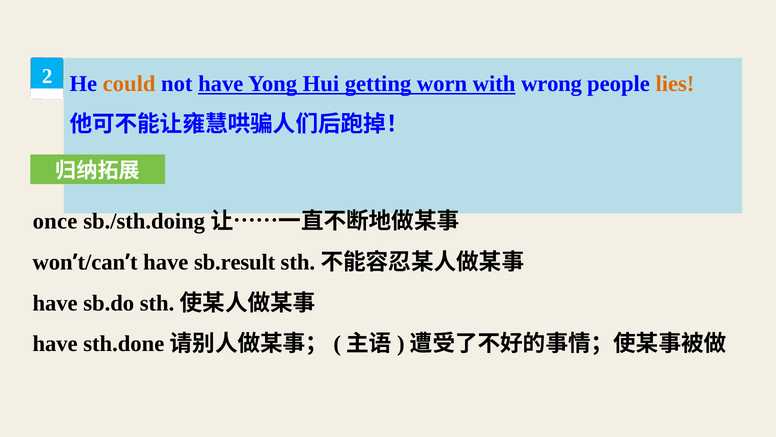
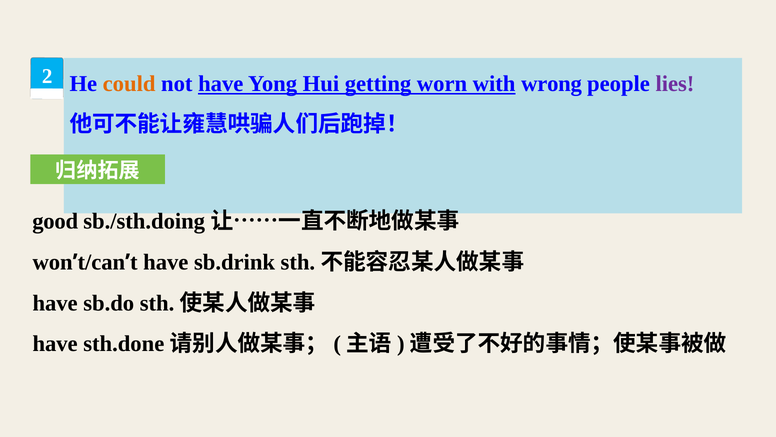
lies colour: orange -> purple
once: once -> good
sb.result: sb.result -> sb.drink
